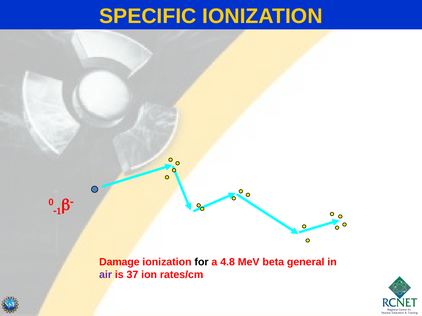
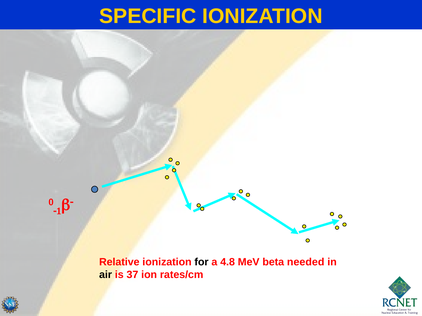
Damage: Damage -> Relative
general: general -> needed
air colour: purple -> black
